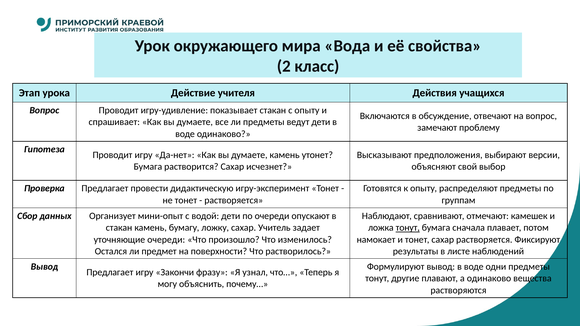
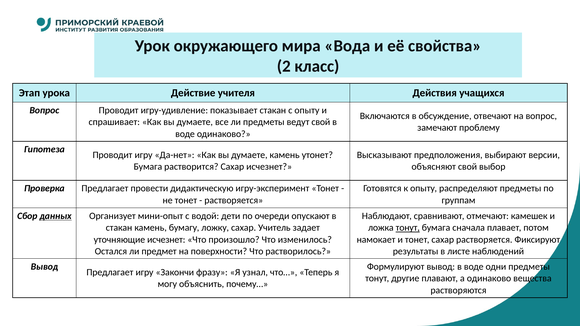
ведут дети: дети -> свой
данных underline: none -> present
уточняющие очереди: очереди -> исчезнет
